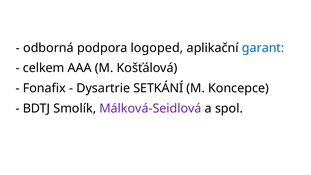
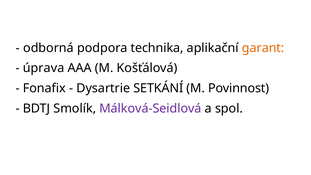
logoped: logoped -> technika
garant colour: blue -> orange
celkem: celkem -> úprava
Koncepce: Koncepce -> Povinnost
